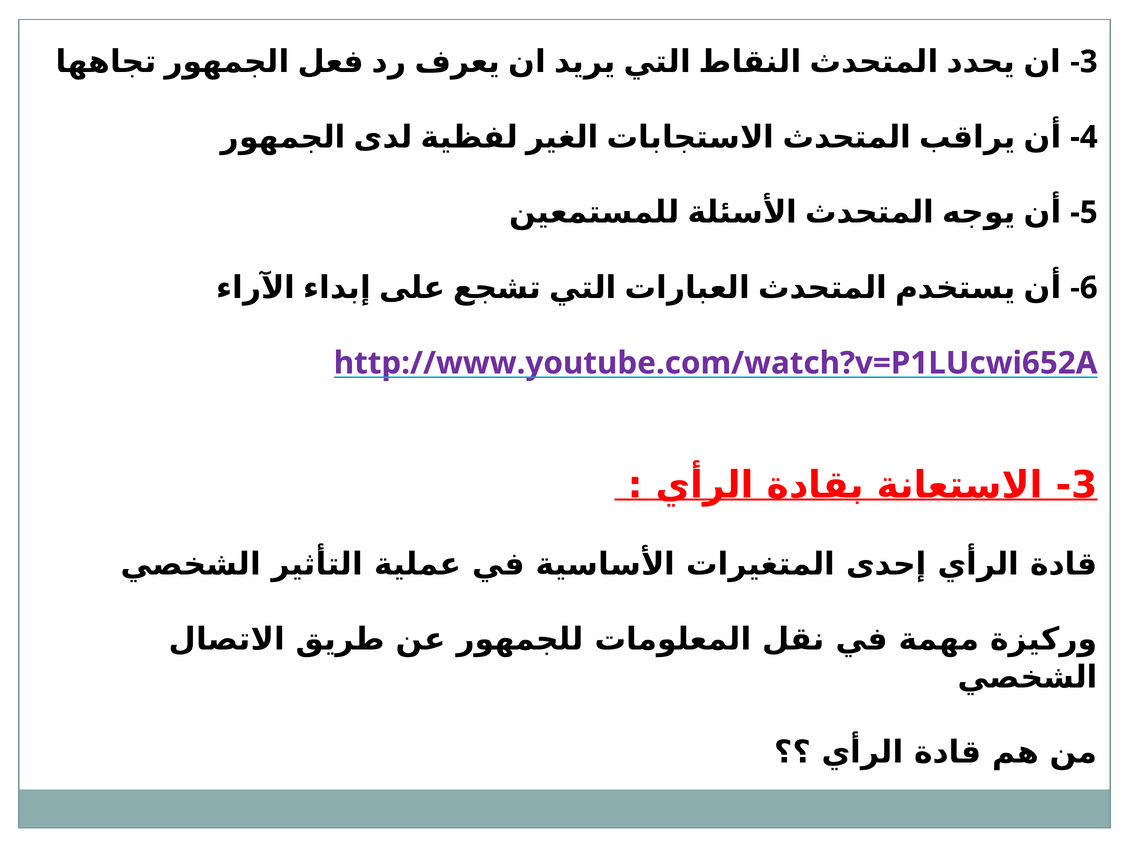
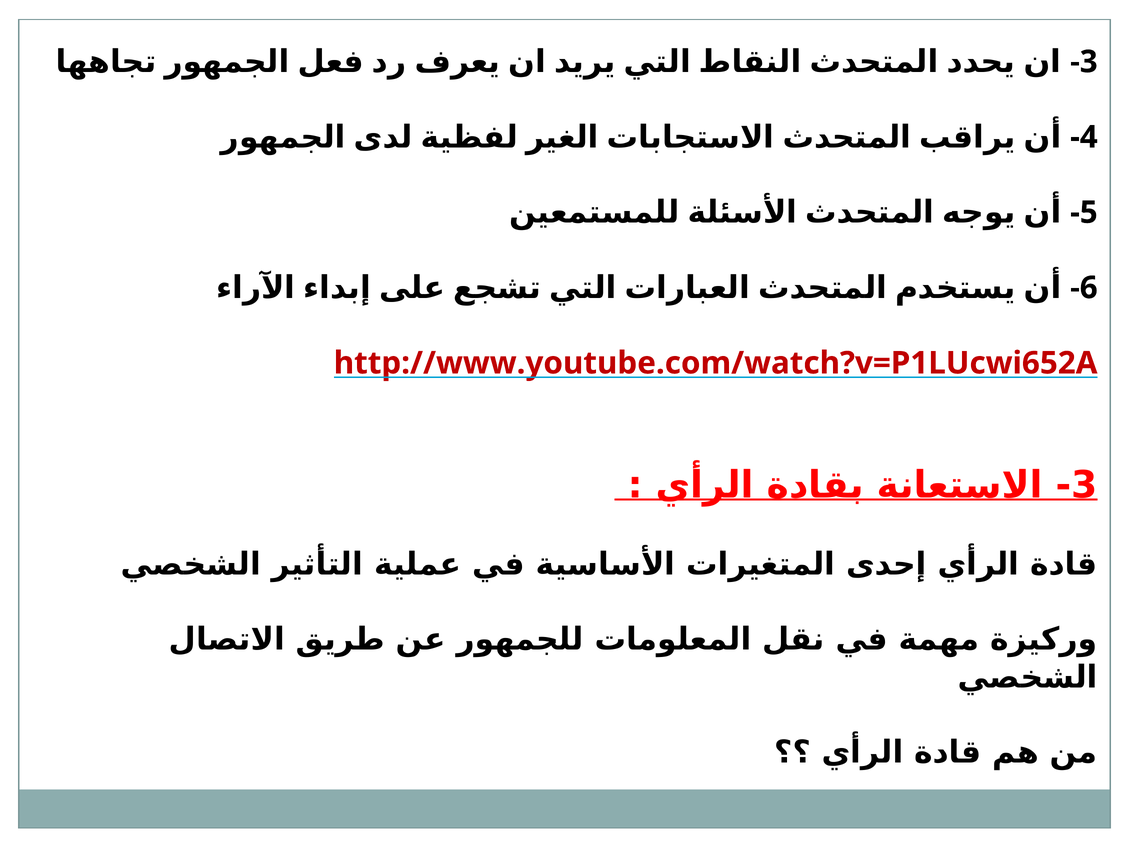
http://www.youtube.com/watch?v=P1LUcwi652A colour: purple -> red
